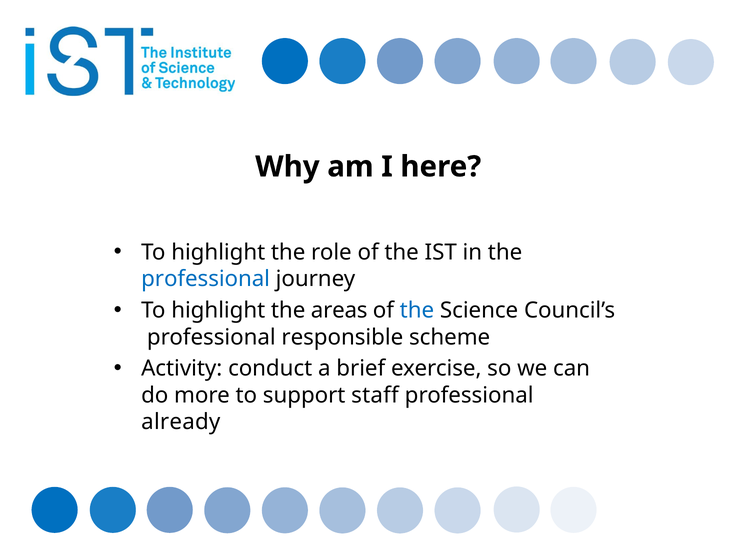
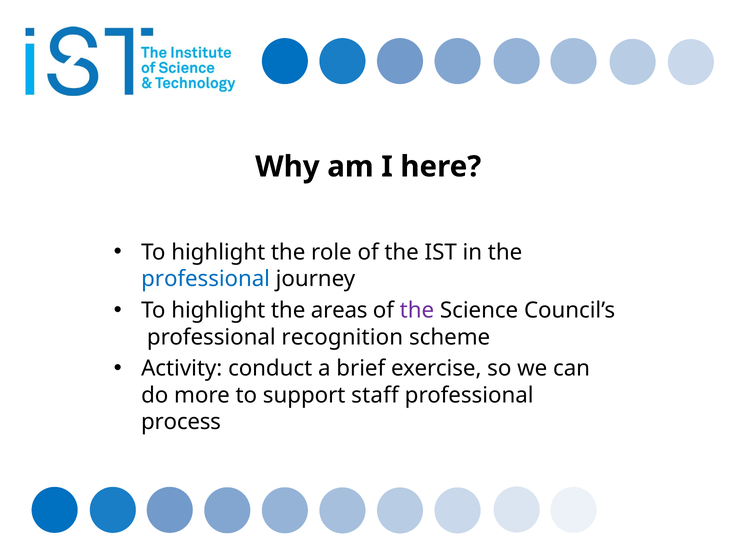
the at (417, 311) colour: blue -> purple
responsible: responsible -> recognition
already: already -> process
